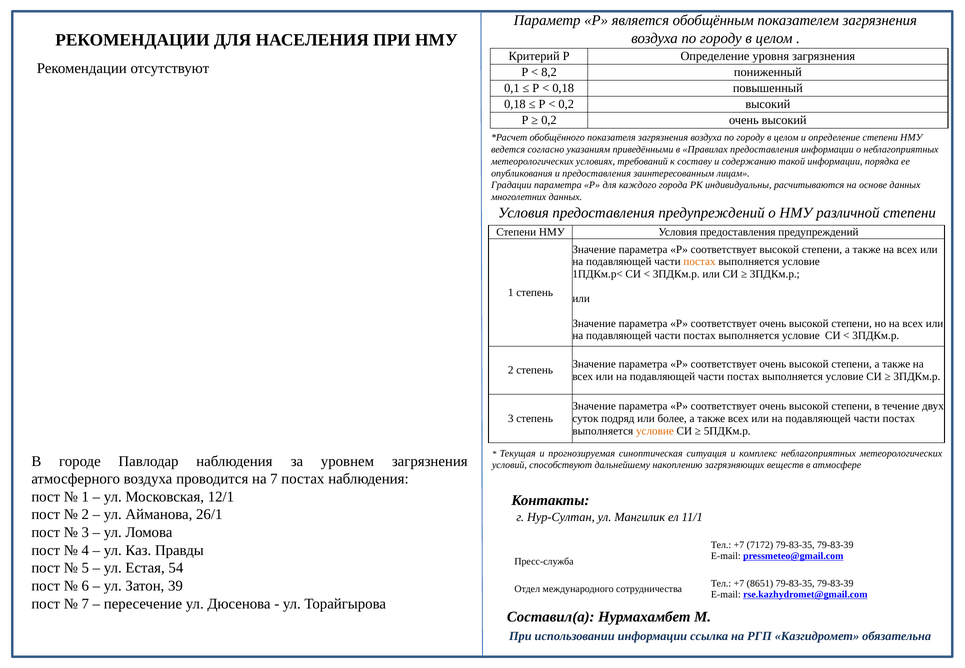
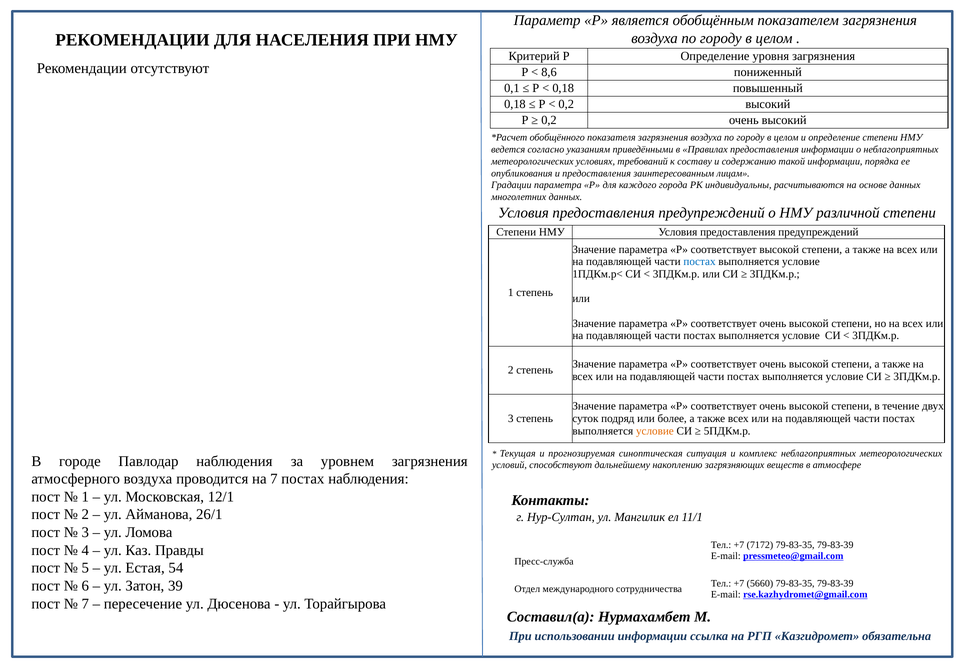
8,2: 8,2 -> 8,6
постах at (700, 262) colour: orange -> blue
8651: 8651 -> 5660
